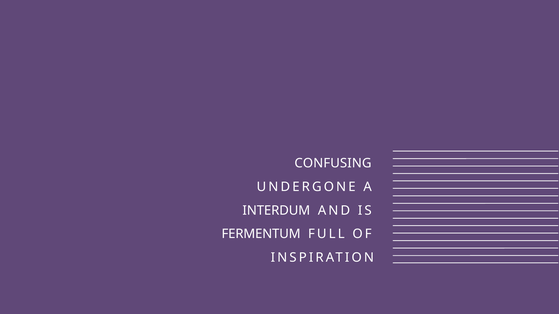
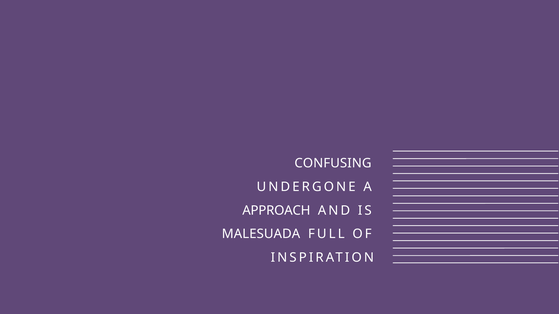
INTERDUM: INTERDUM -> APPROACH
FERMENTUM: FERMENTUM -> MALESUADA
